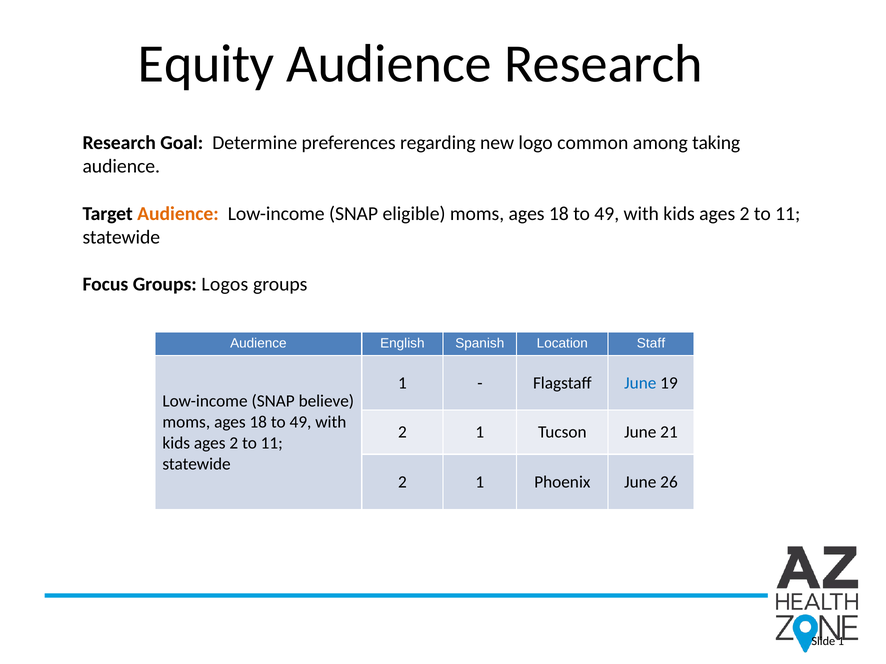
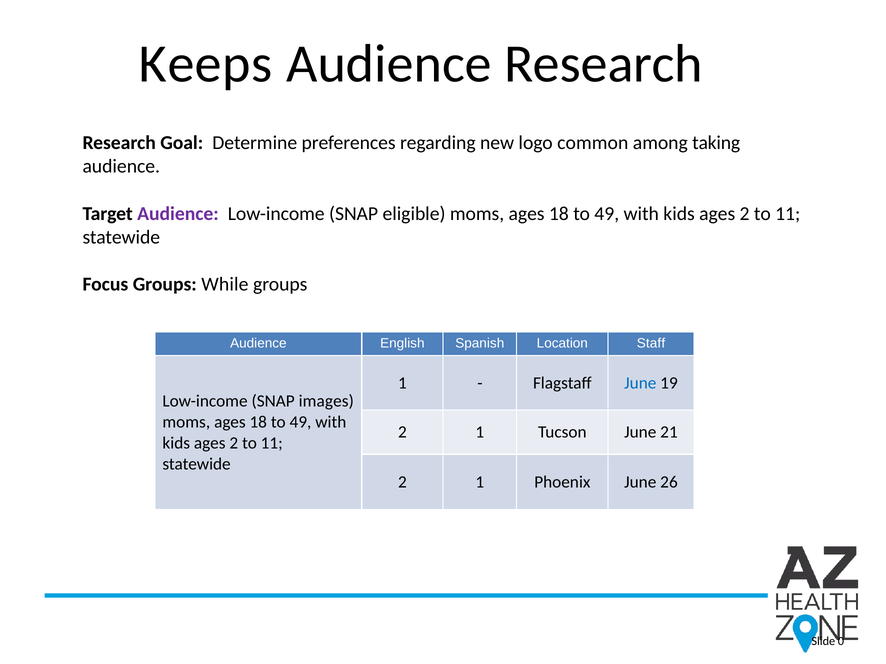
Equity: Equity -> Keeps
Audience at (178, 214) colour: orange -> purple
Logos: Logos -> While
believe: believe -> images
Slide 1: 1 -> 0
